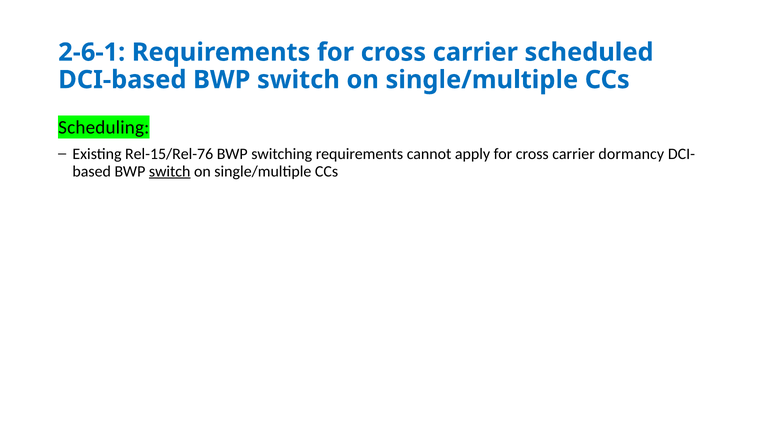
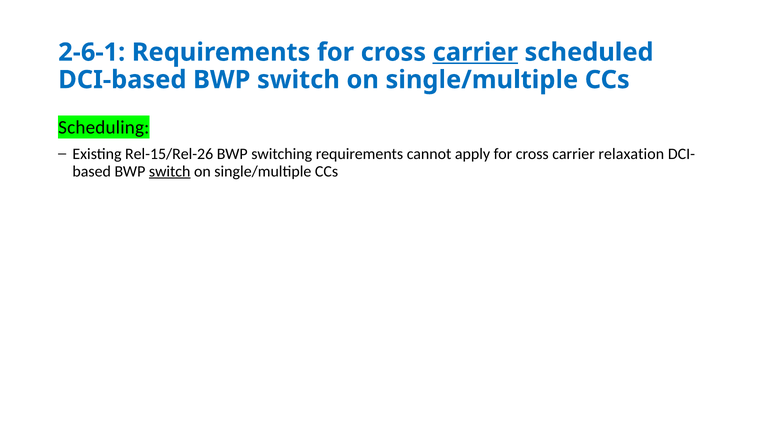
carrier at (475, 52) underline: none -> present
Rel-15/Rel-76: Rel-15/Rel-76 -> Rel-15/Rel-26
dormancy: dormancy -> relaxation
